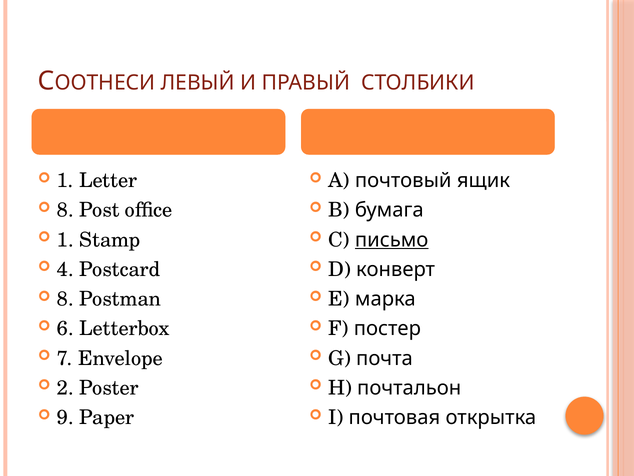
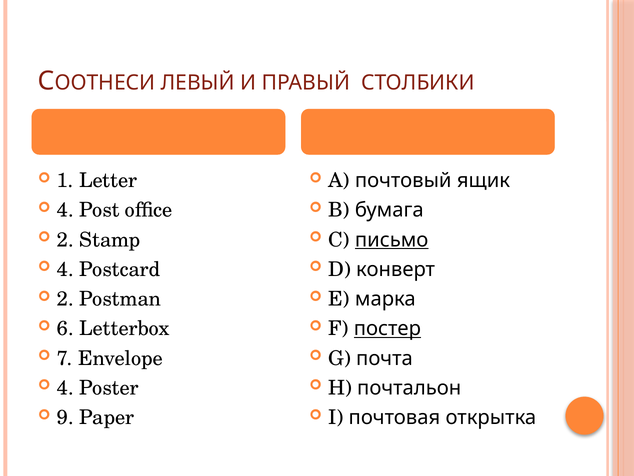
8 at (65, 210): 8 -> 4
1 at (65, 240): 1 -> 2
8 at (65, 299): 8 -> 2
постер underline: none -> present
2 at (65, 388): 2 -> 4
